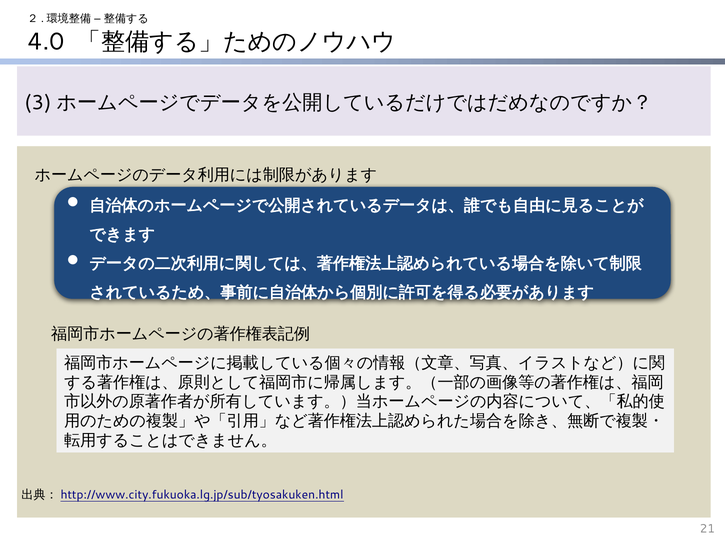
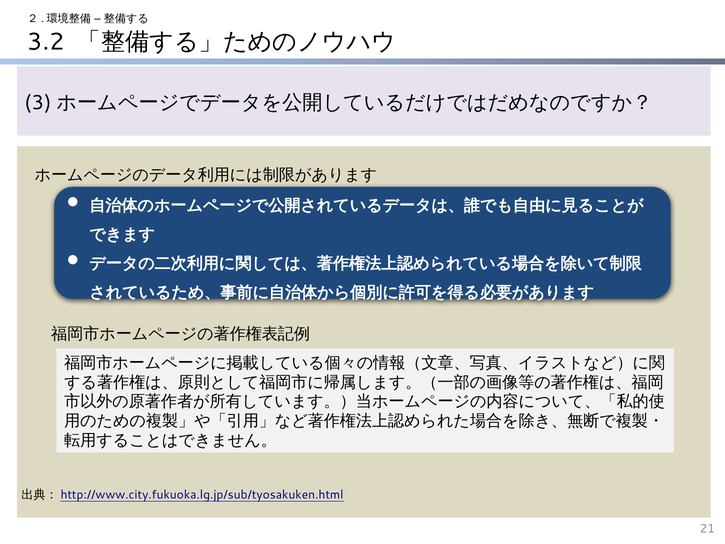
4.0: 4.0 -> 3.2
